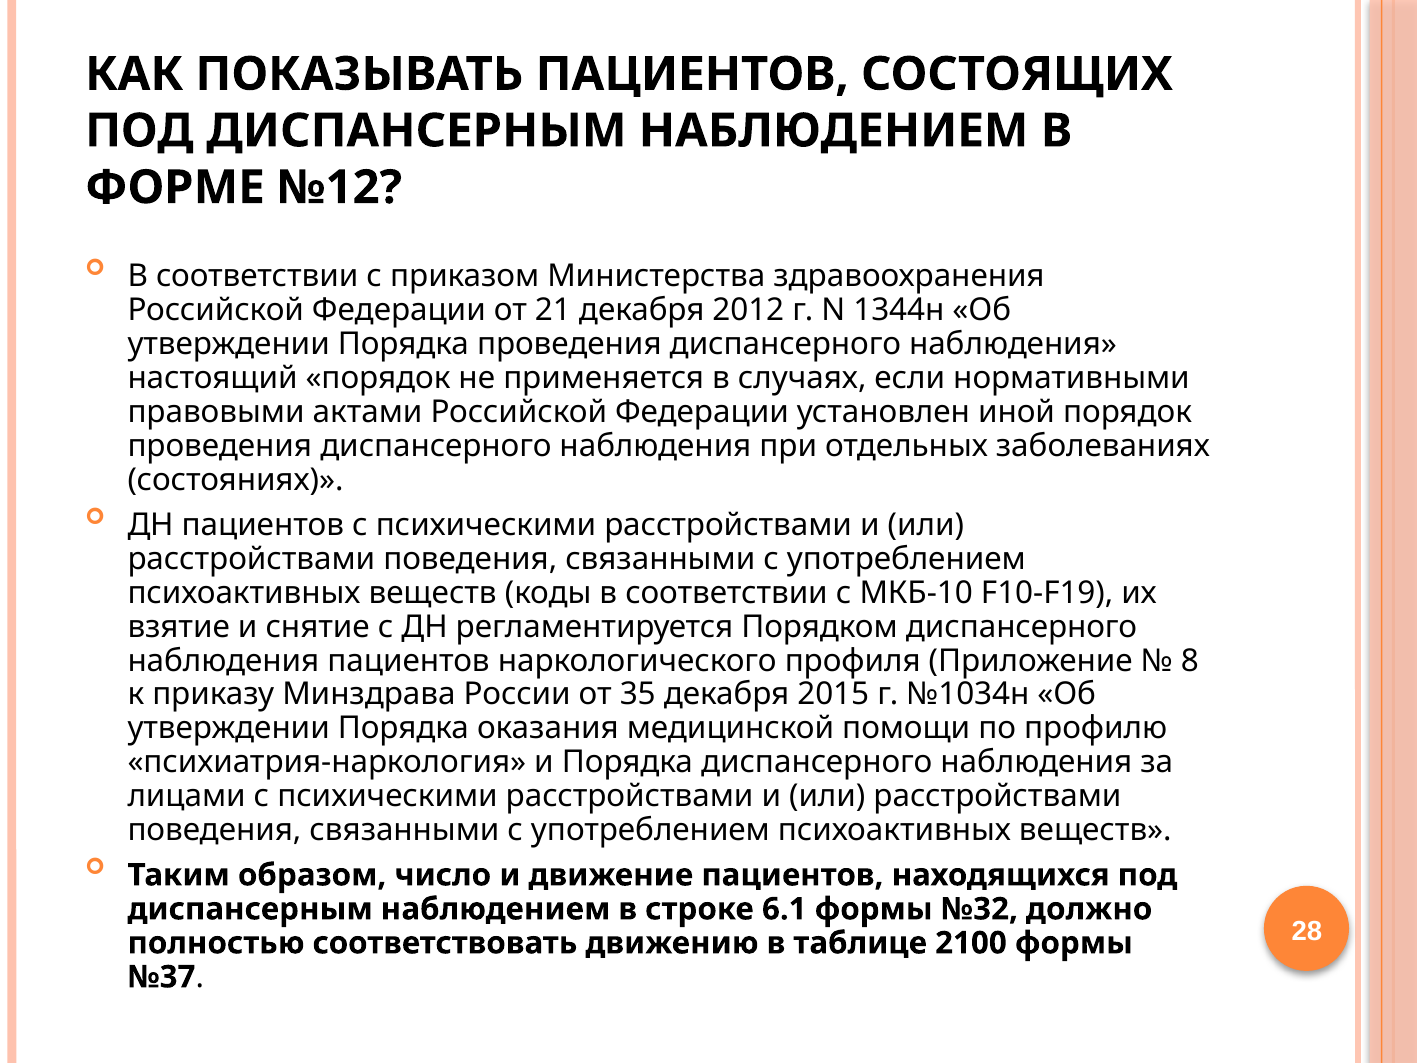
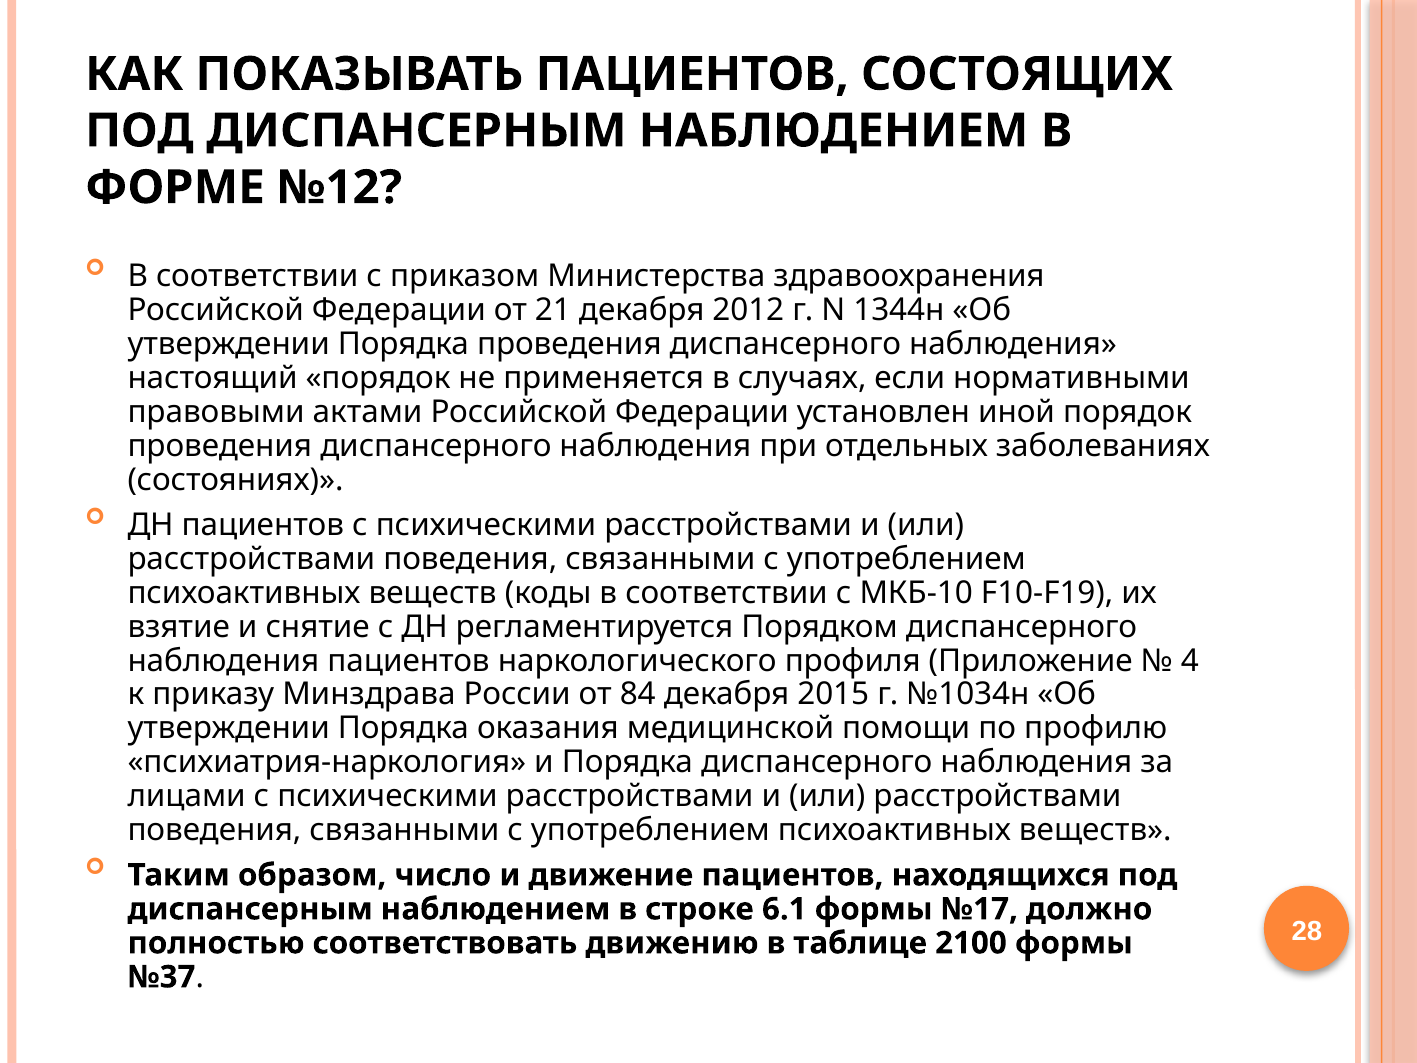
8: 8 -> 4
35: 35 -> 84
№32: №32 -> №17
